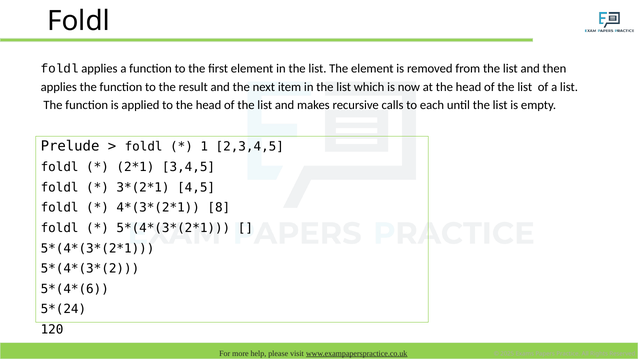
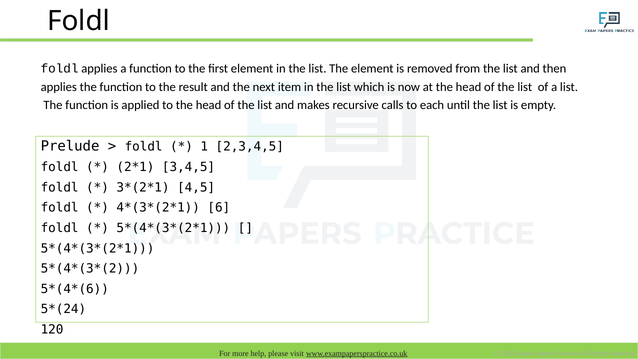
8: 8 -> 6
